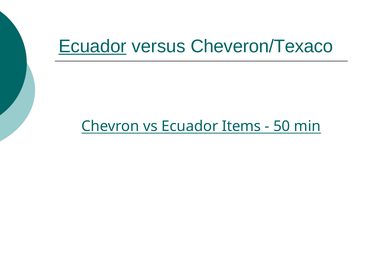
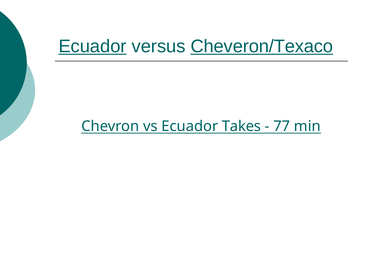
Cheveron/Texaco underline: none -> present
Items: Items -> Takes
50: 50 -> 77
